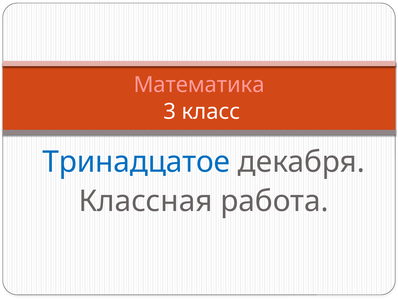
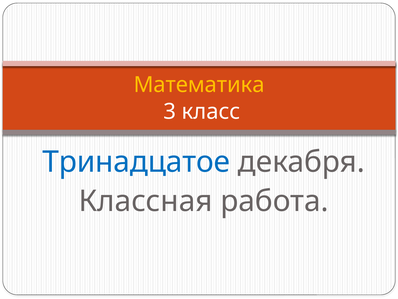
Математика colour: pink -> yellow
